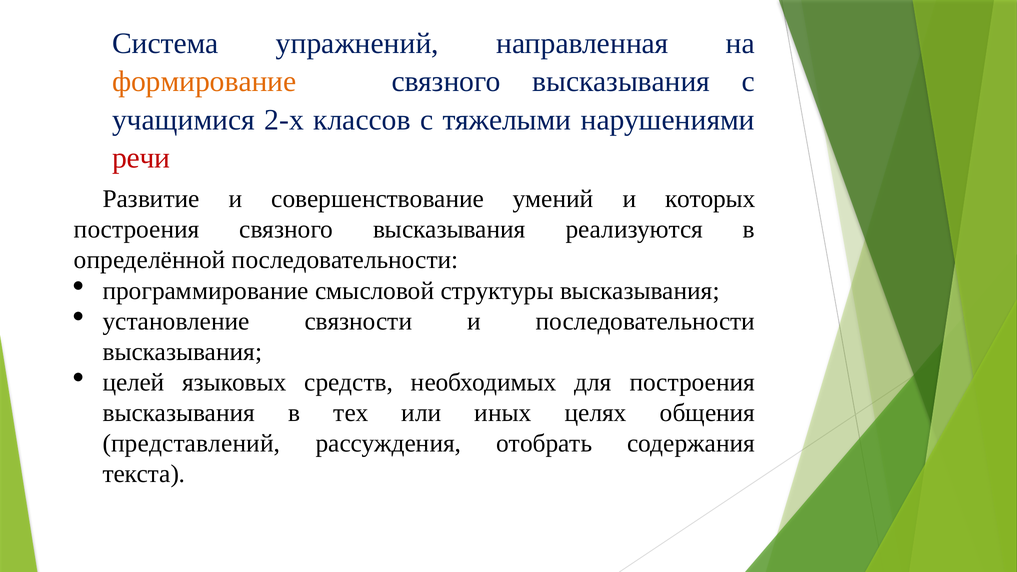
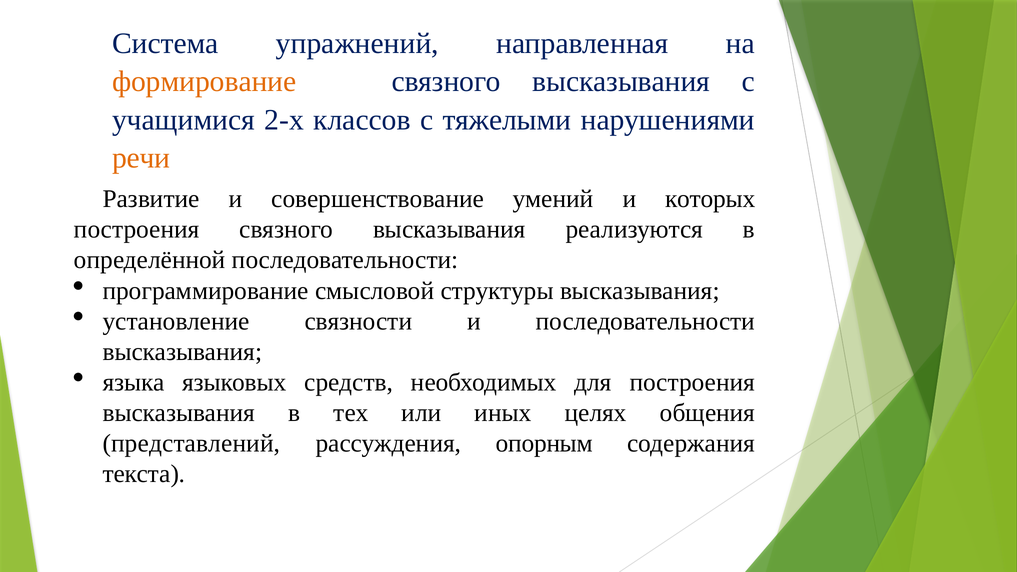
речи colour: red -> orange
целей: целей -> языка
отобрать: отобрать -> опорным
